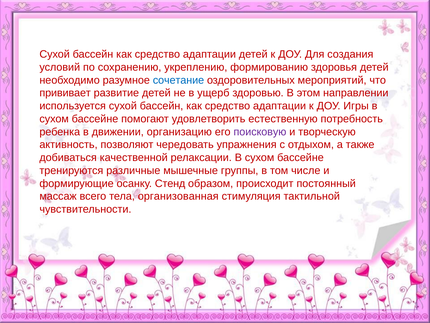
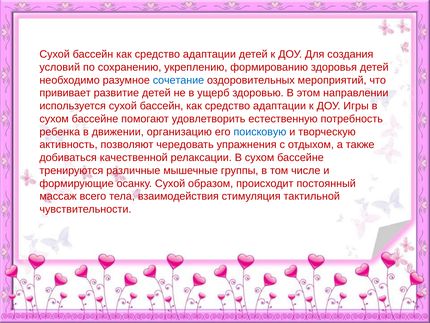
поисковую colour: purple -> blue
осанку Стенд: Стенд -> Сухой
организованная: организованная -> взаимодействия
